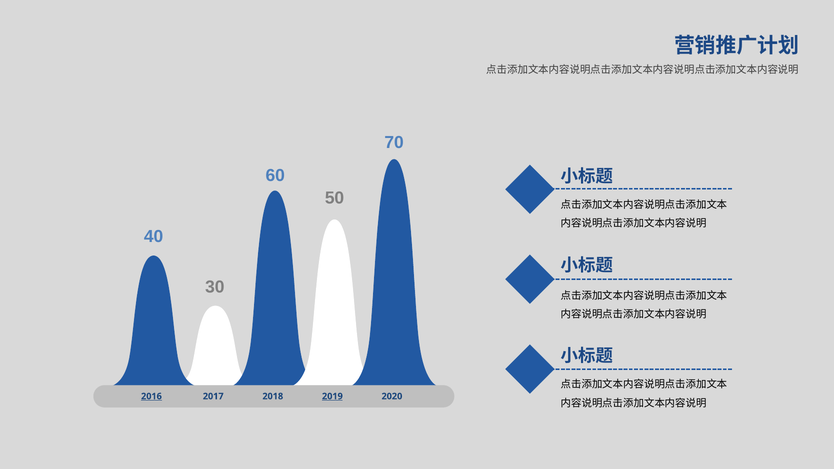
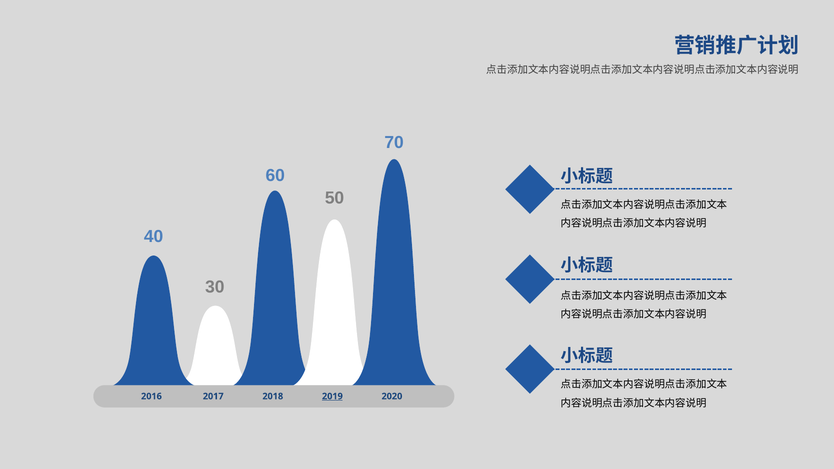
2016 underline: present -> none
